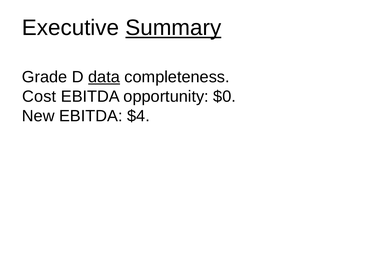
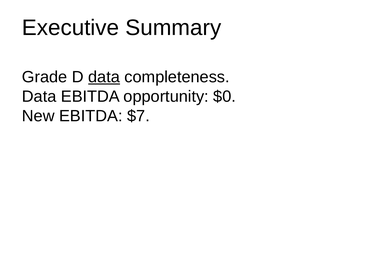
Summary underline: present -> none
Cost at (39, 97): Cost -> Data
$4: $4 -> $7
